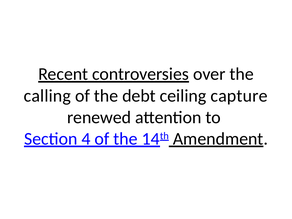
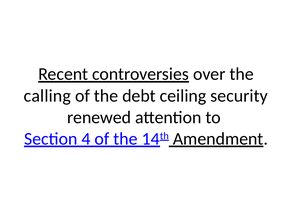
capture: capture -> security
